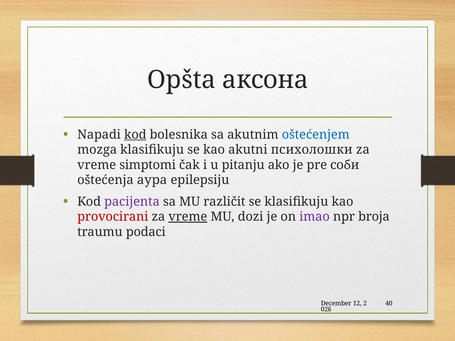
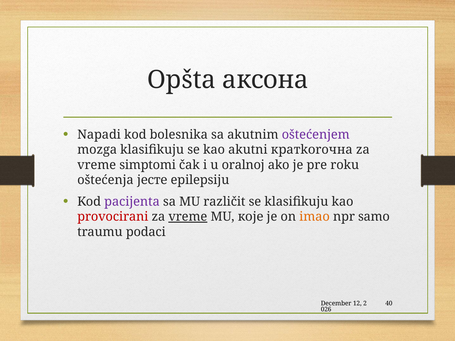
kod at (135, 135) underline: present -> none
oštećenjem colour: blue -> purple
психолошки: психолошки -> кратkоroчнa
pitanju: pitanju -> oralnoj
соби: соби -> roku
аура: аура -> јесте
dozi: dozi -> које
imao colour: purple -> orange
broja: broja -> samo
